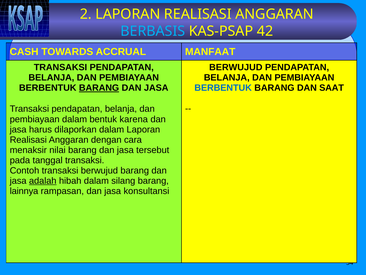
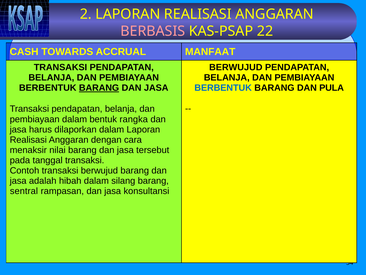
BERBASIS colour: light blue -> pink
42: 42 -> 22
SAAT: SAAT -> PULA
karena: karena -> rangka
adalah underline: present -> none
lainnya: lainnya -> sentral
